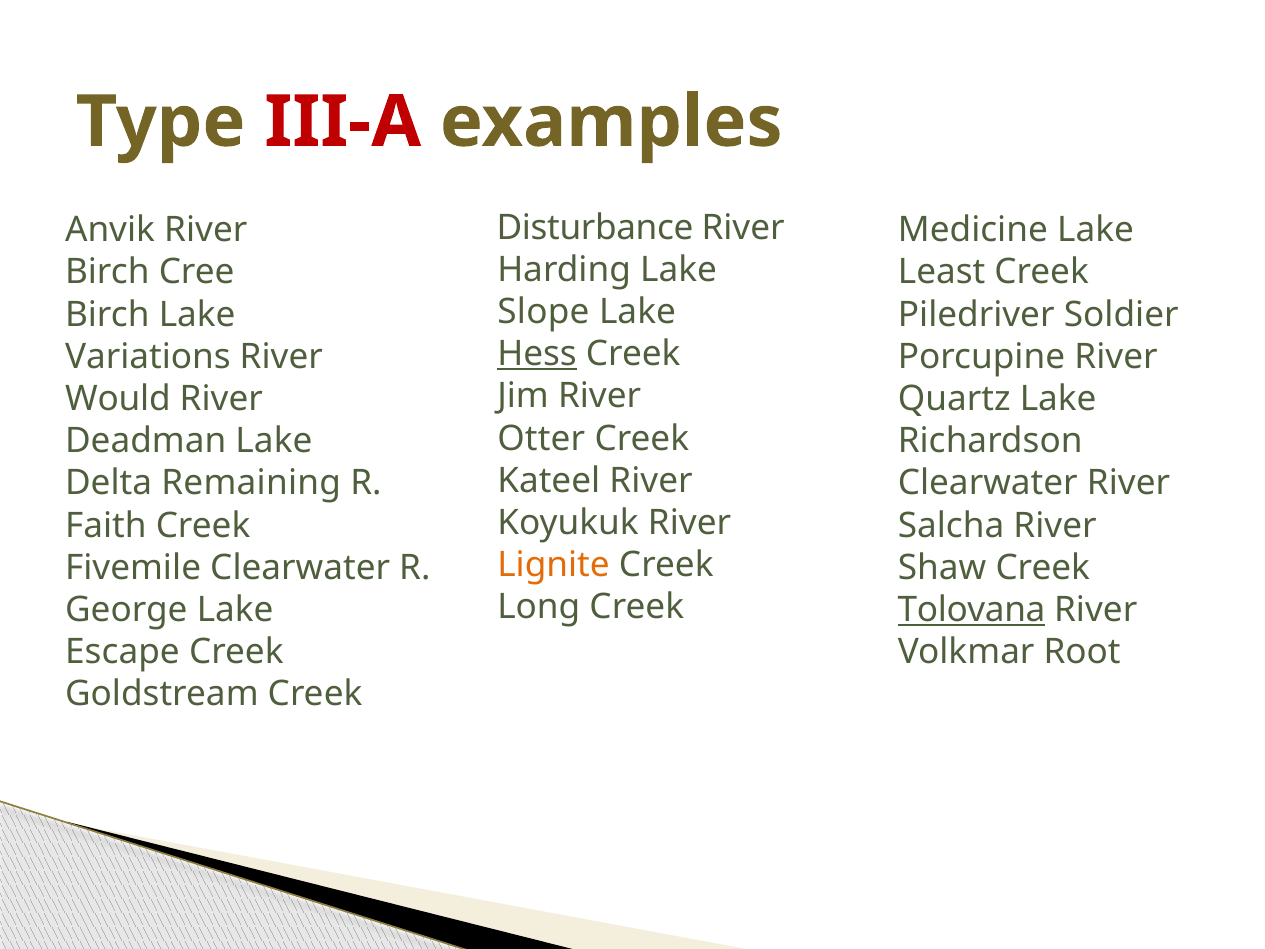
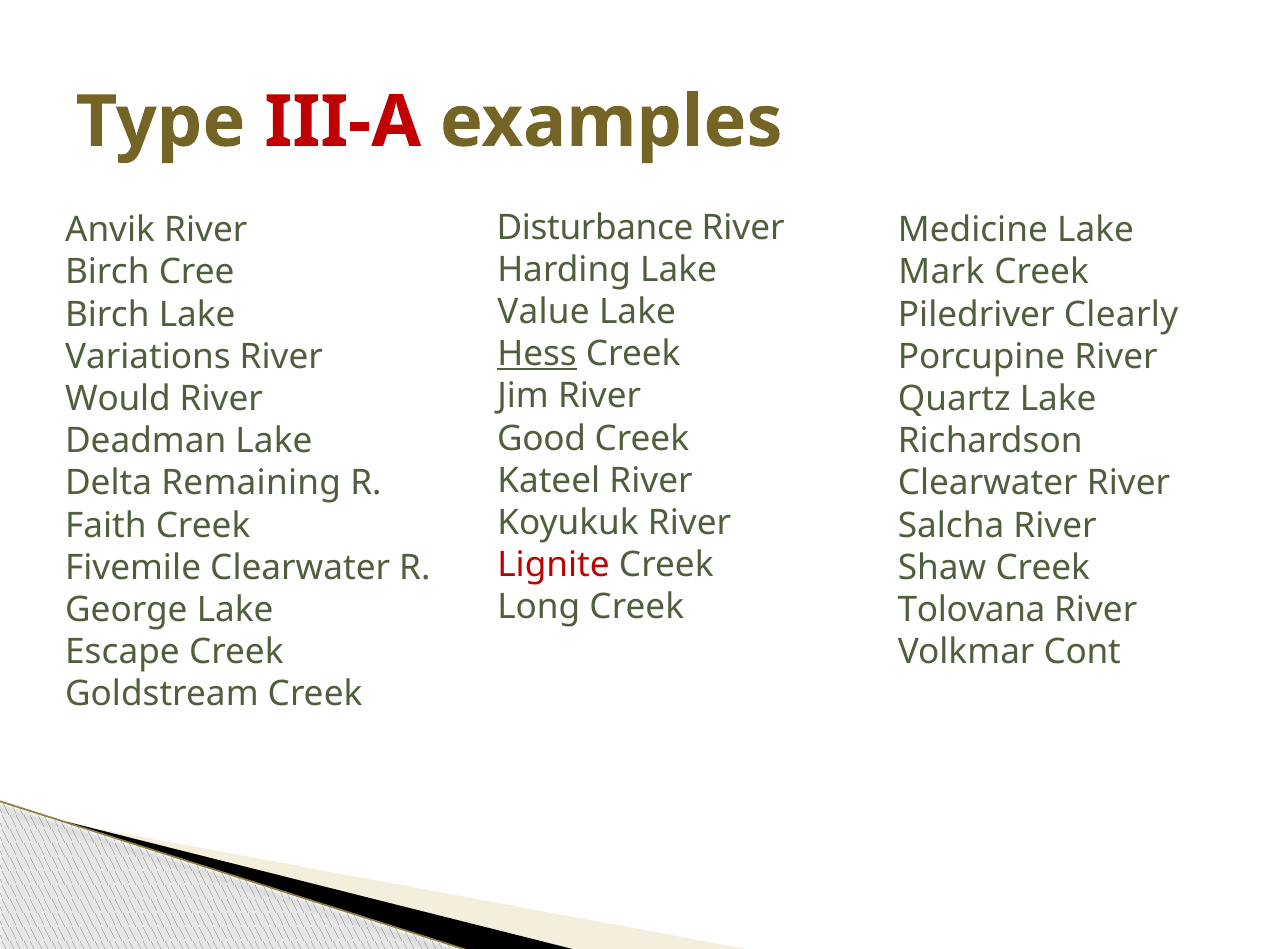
Least: Least -> Mark
Slope: Slope -> Value
Soldier: Soldier -> Clearly
Otter: Otter -> Good
Lignite colour: orange -> red
Tolovana underline: present -> none
Root: Root -> Cont
